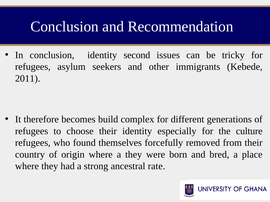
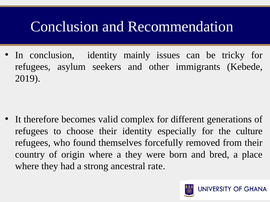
second: second -> mainly
2011: 2011 -> 2019
build: build -> valid
